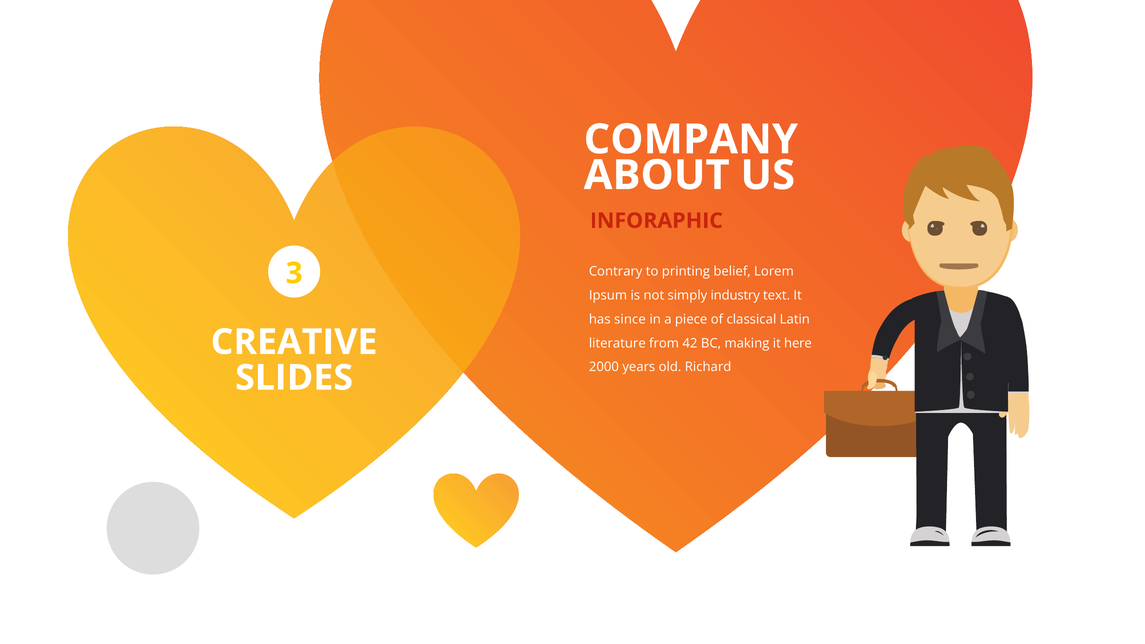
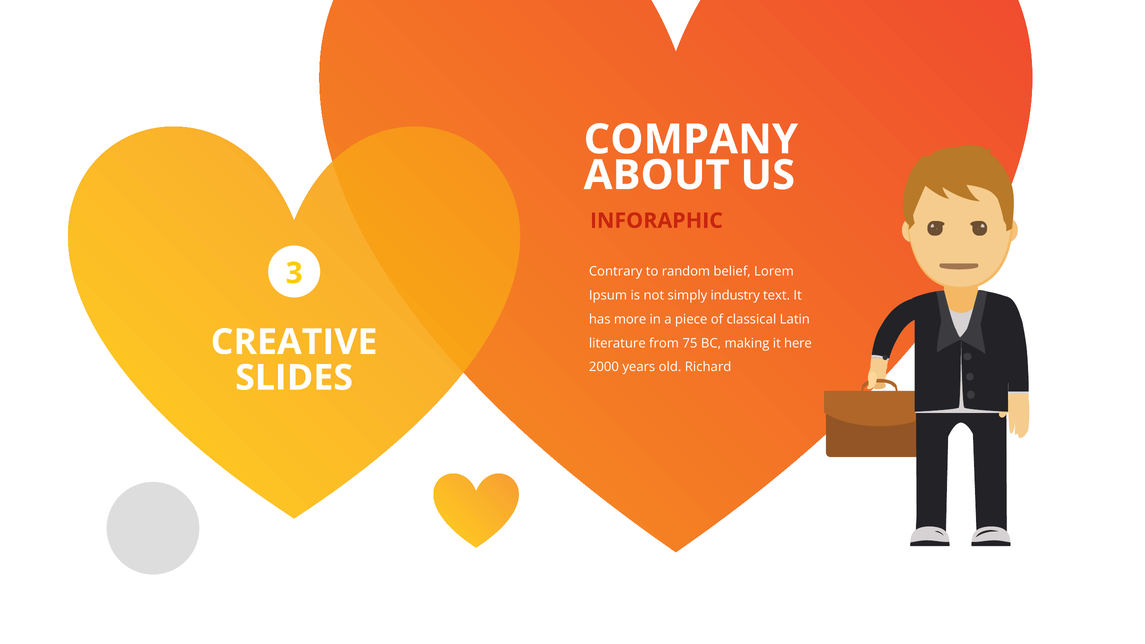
printing: printing -> random
since: since -> more
42: 42 -> 75
